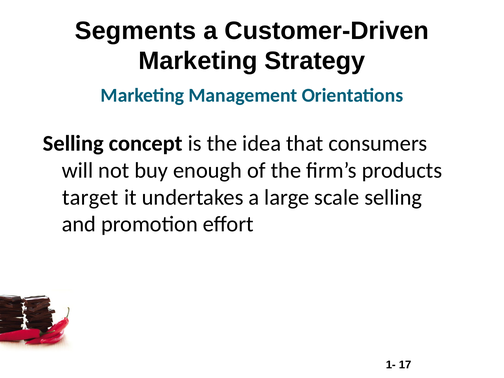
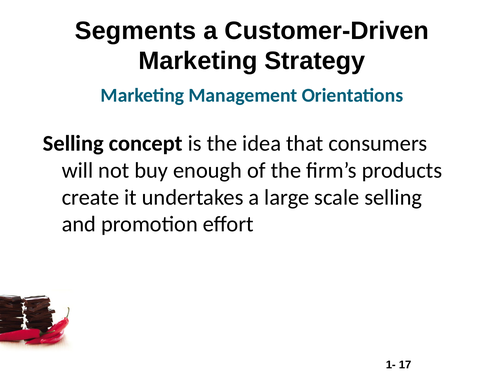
target: target -> create
